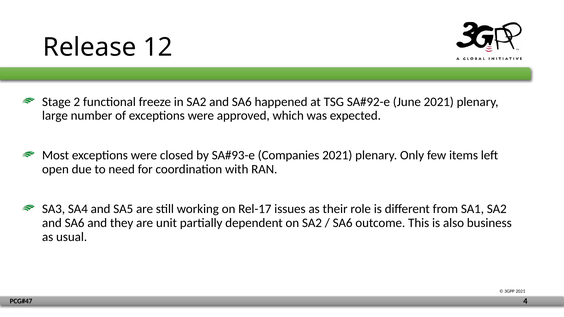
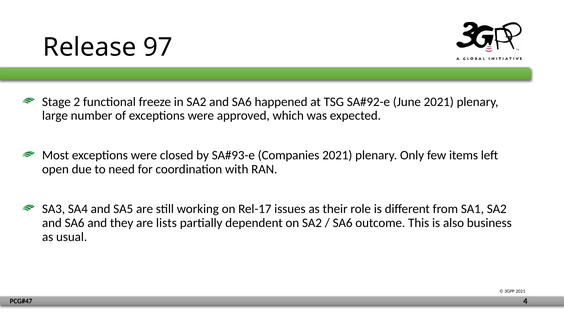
12: 12 -> 97
unit: unit -> lists
